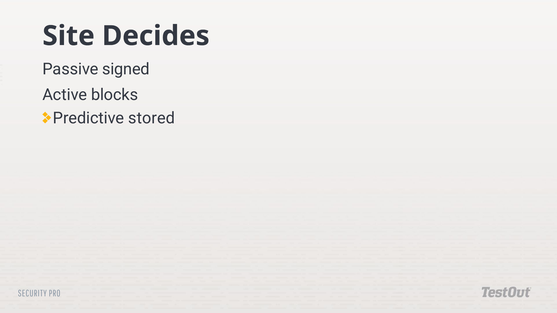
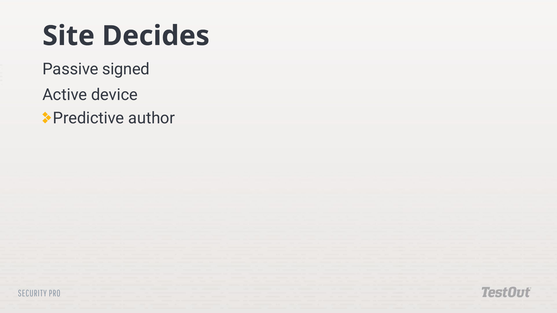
blocks: blocks -> device
stored: stored -> author
